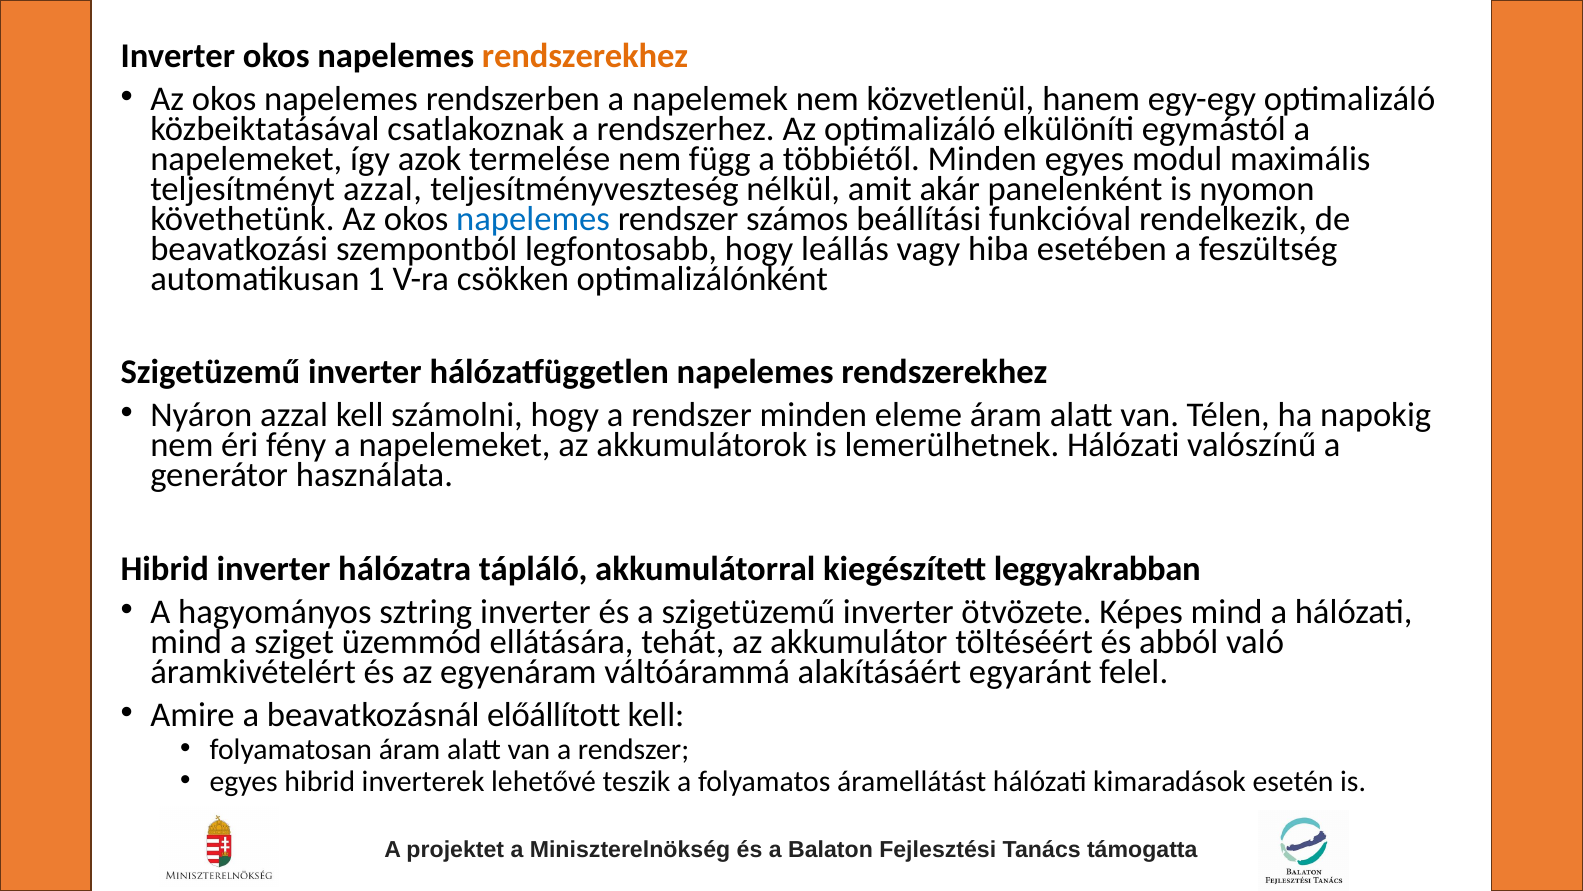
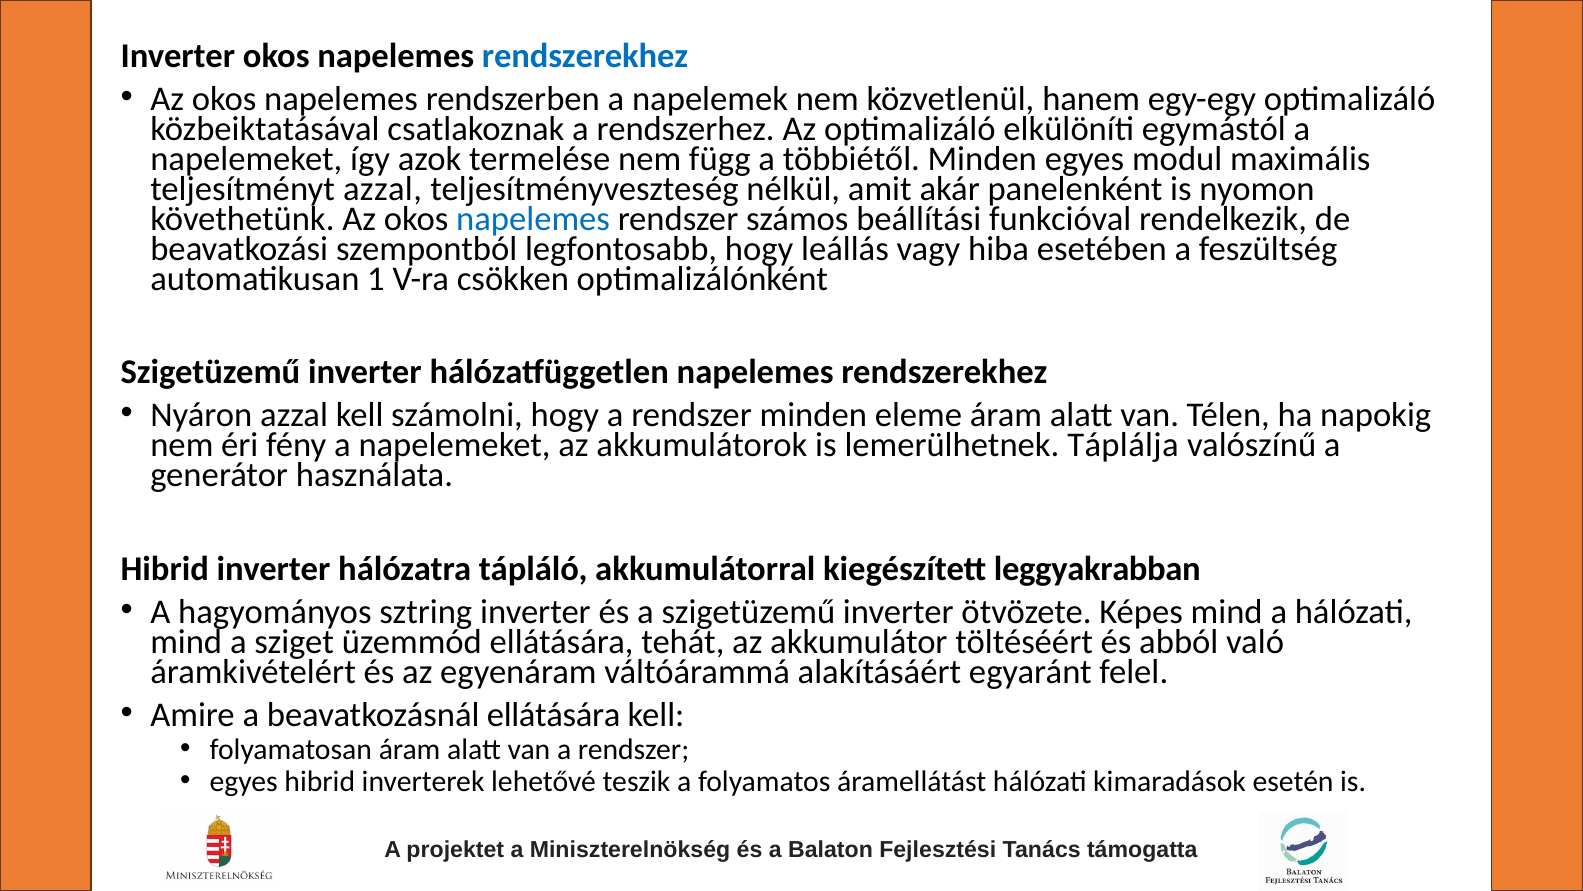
rendszerekhez at (585, 56) colour: orange -> blue
lemerülhetnek Hálózati: Hálózati -> Táplálja
beavatkozásnál előállított: előállított -> ellátására
